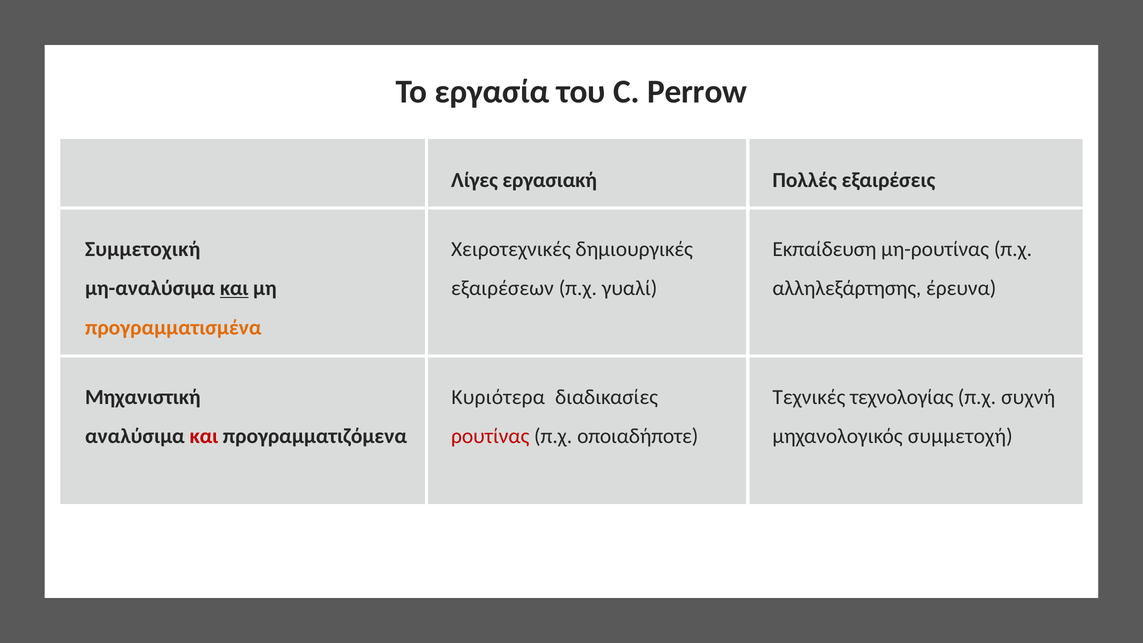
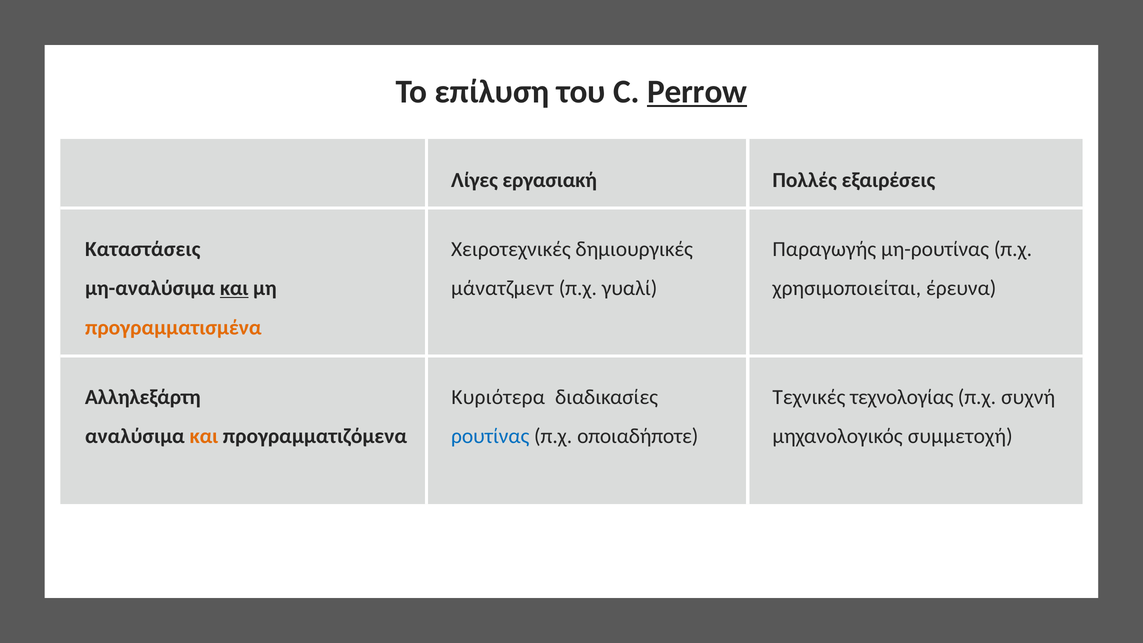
εργασία: εργασία -> επίλυση
Perrow underline: none -> present
Συμμετοχική: Συμμετοχική -> Καταστάσεις
Εκπαίδευση: Εκπαίδευση -> Παραγωγής
εξαιρέσεων: εξαιρέσεων -> μάνατζμεντ
αλληλεξάρτησης: αλληλεξάρτησης -> χρησιμοποιείται
Μηχανιστική: Μηχανιστική -> Αλληλεξάρτη
και at (204, 436) colour: red -> orange
ρουτίνας colour: red -> blue
